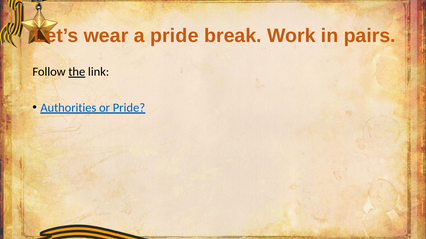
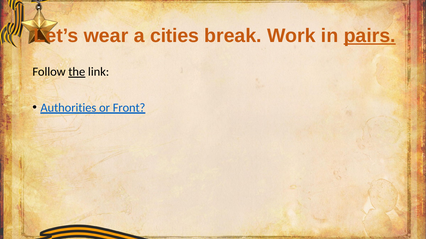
a pride: pride -> cities
pairs underline: none -> present
or Pride: Pride -> Front
